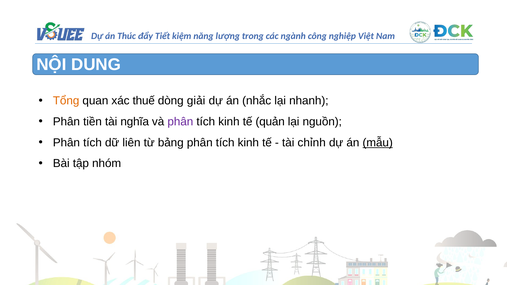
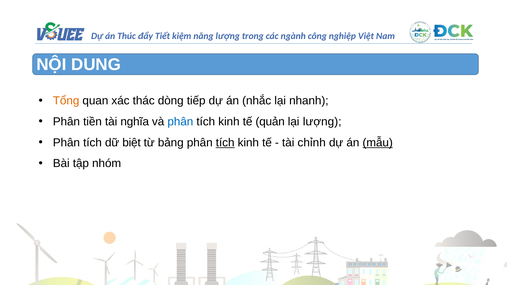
thuế: thuế -> thác
giải: giải -> tiếp
phân at (180, 122) colour: purple -> blue
lại nguồn: nguồn -> lượng
liên: liên -> biệt
tích at (225, 143) underline: none -> present
